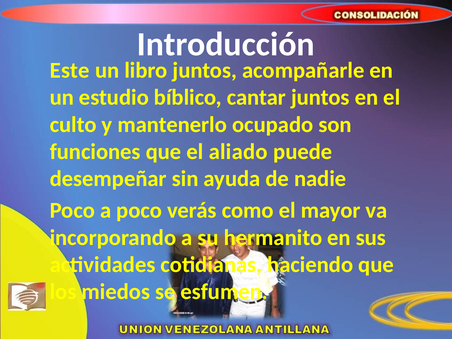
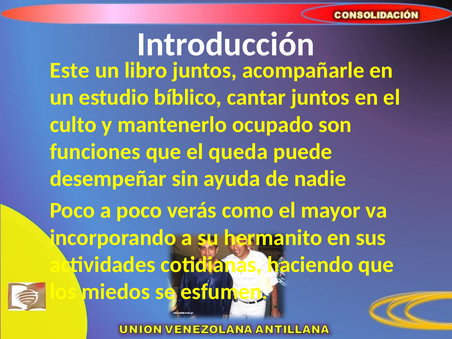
aliado: aliado -> queda
